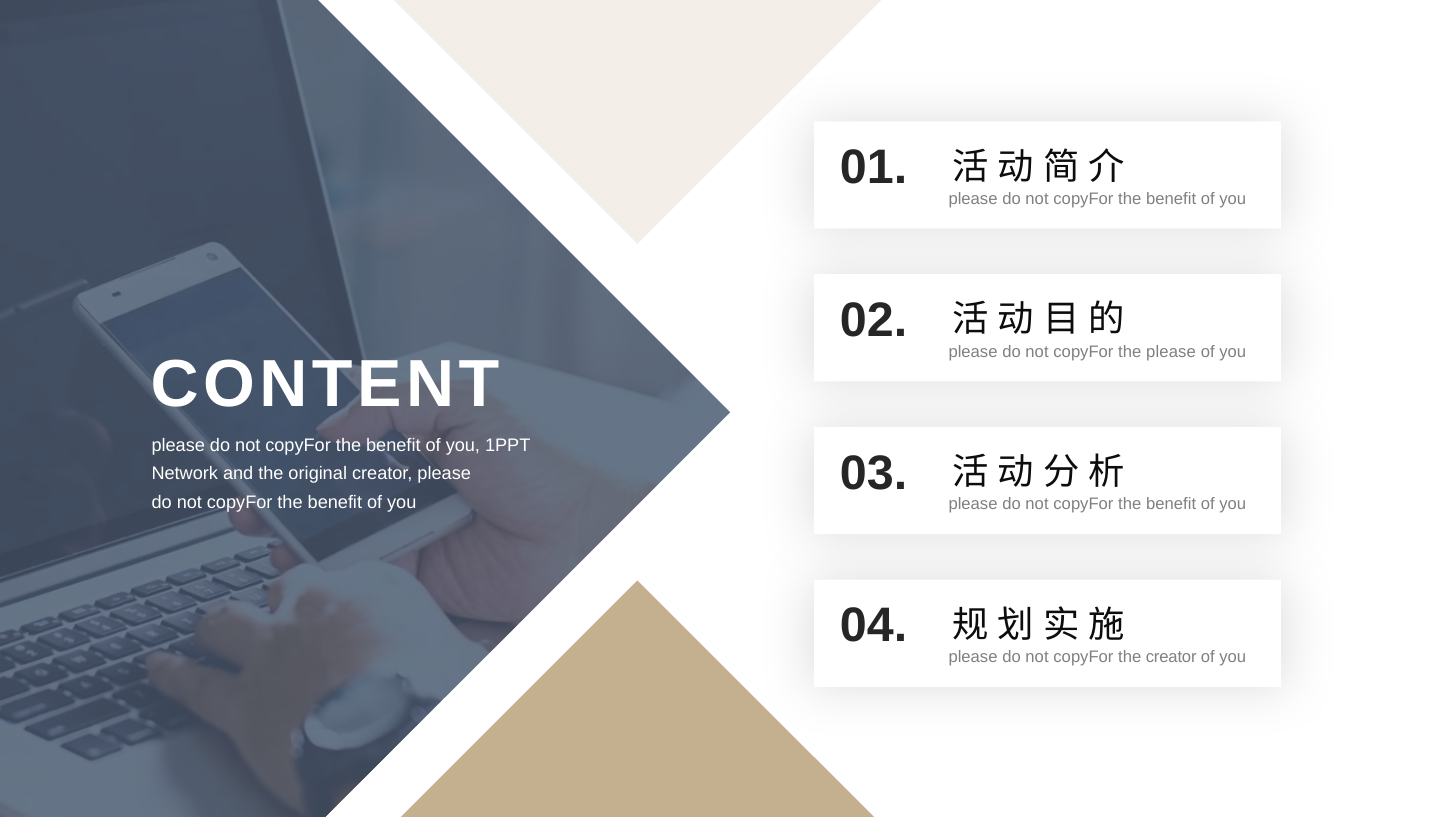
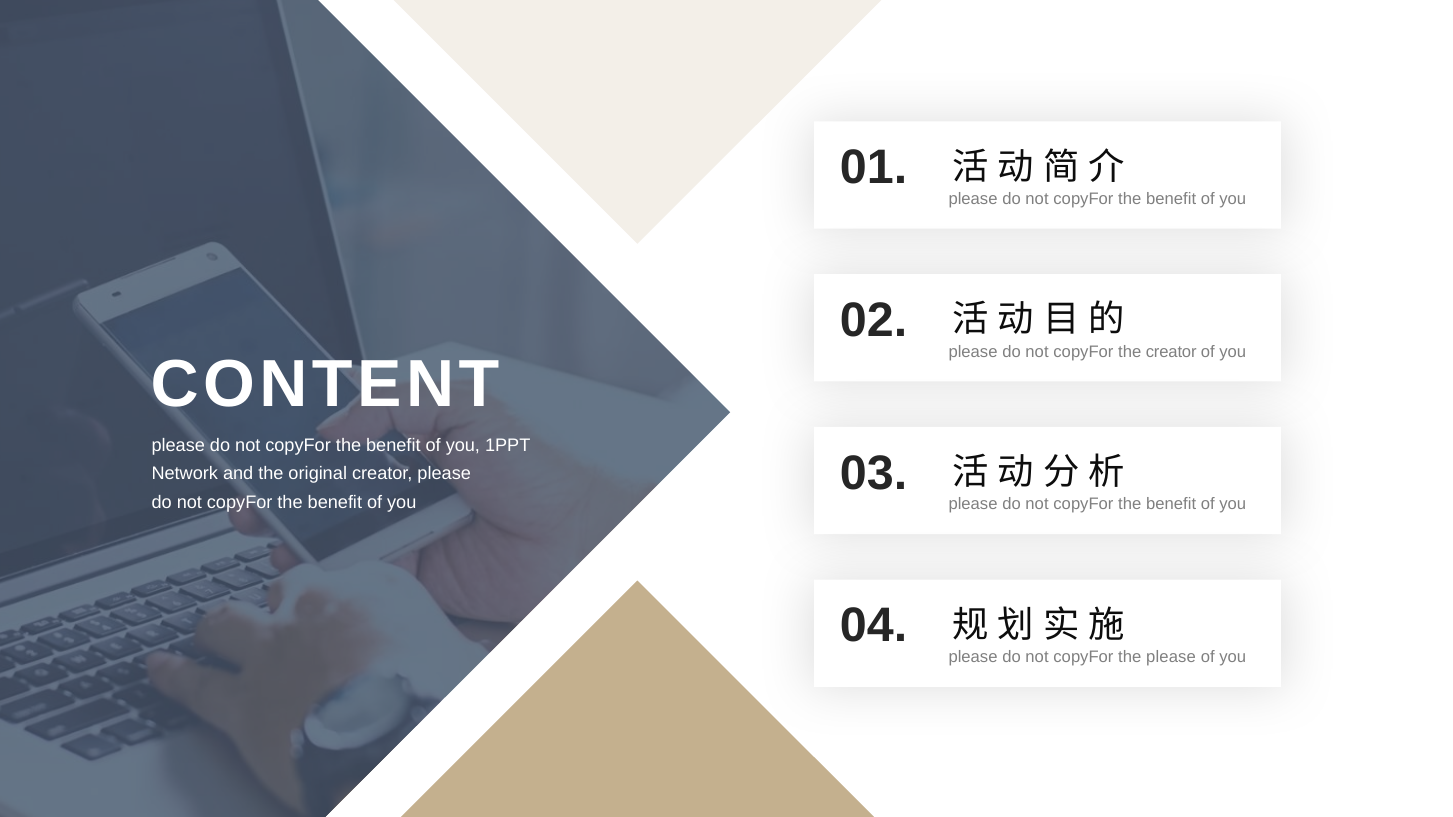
the please: please -> creator
the creator: creator -> please
